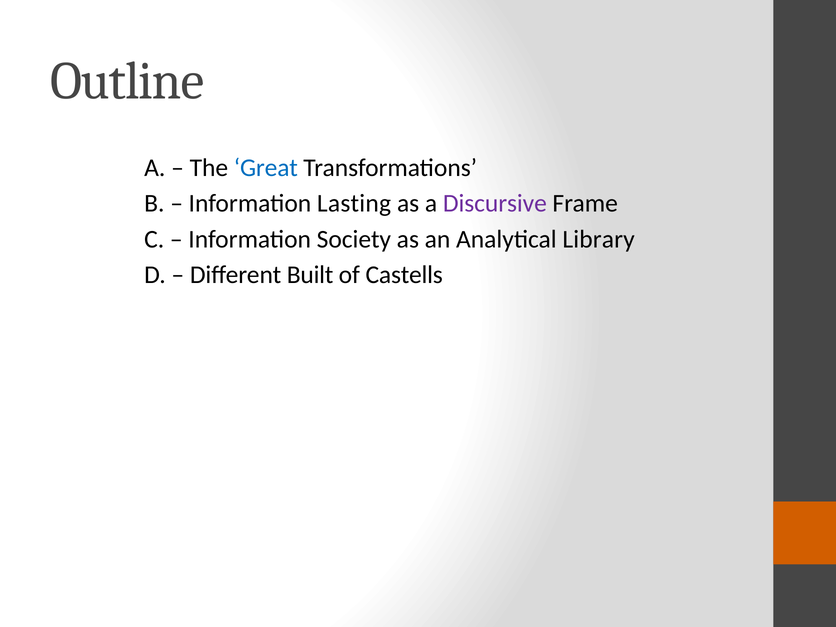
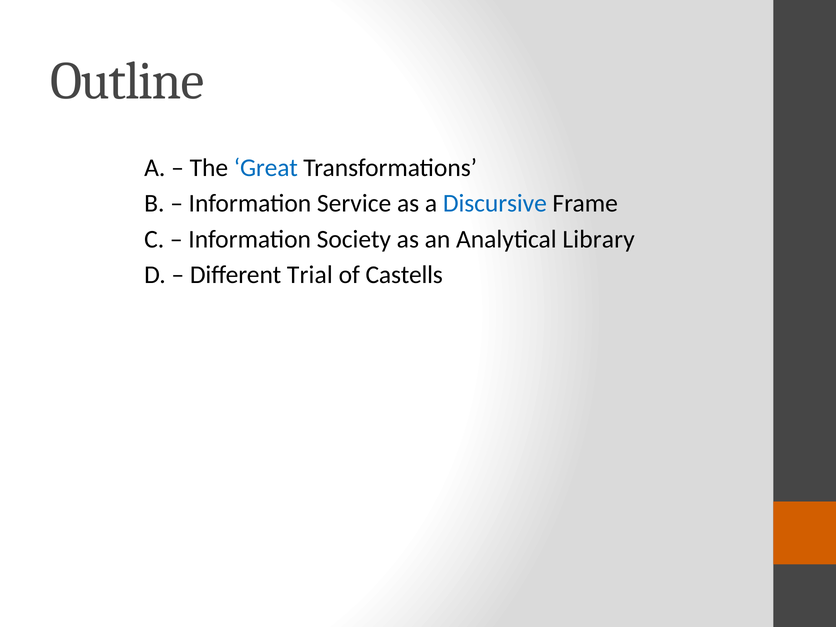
Lasting: Lasting -> Service
Discursive colour: purple -> blue
Built: Built -> Trial
